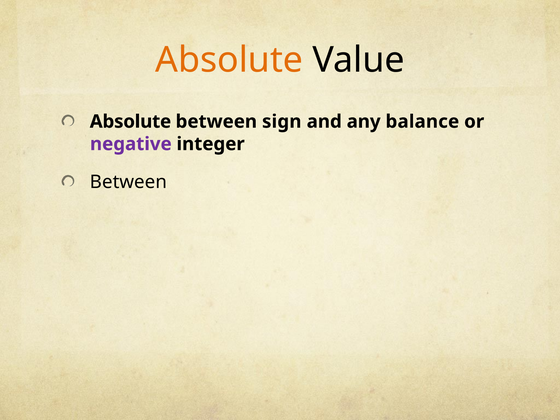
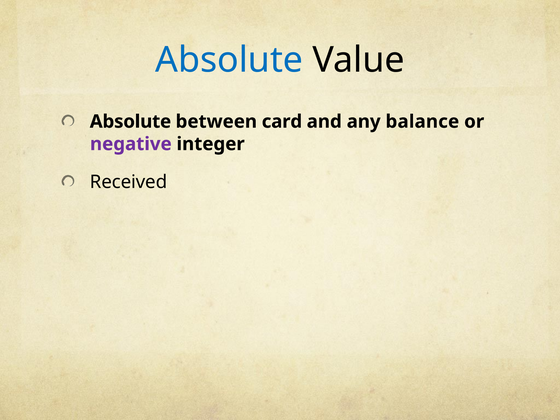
Absolute at (229, 60) colour: orange -> blue
sign: sign -> card
Between at (128, 182): Between -> Received
